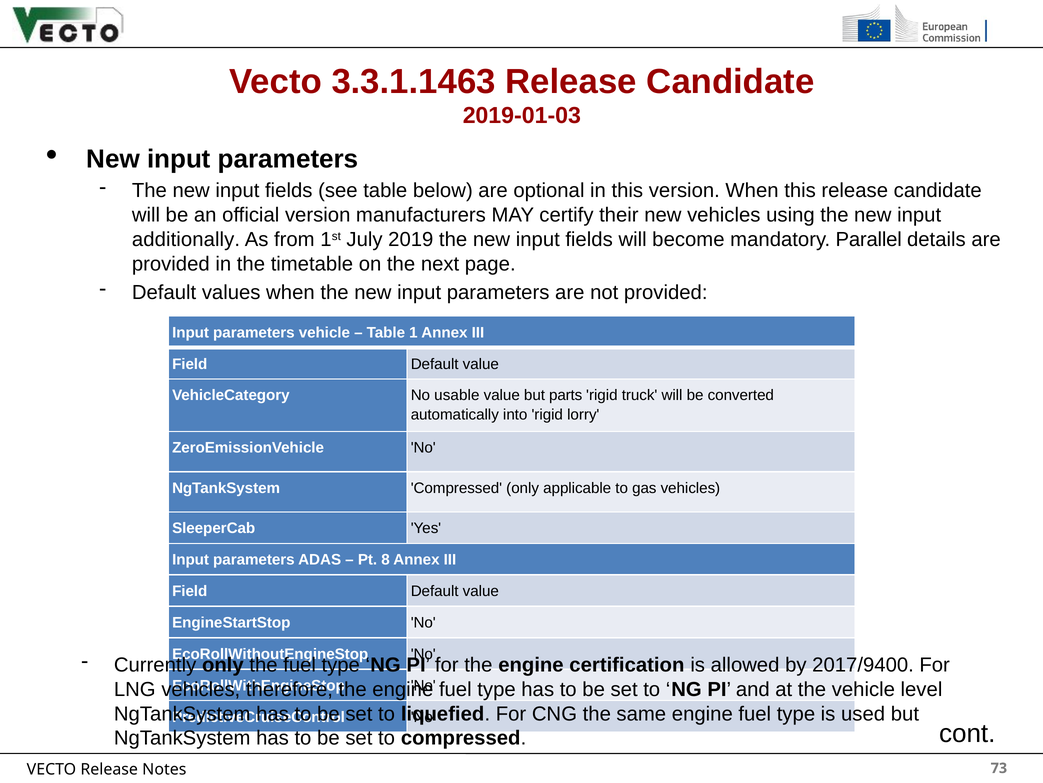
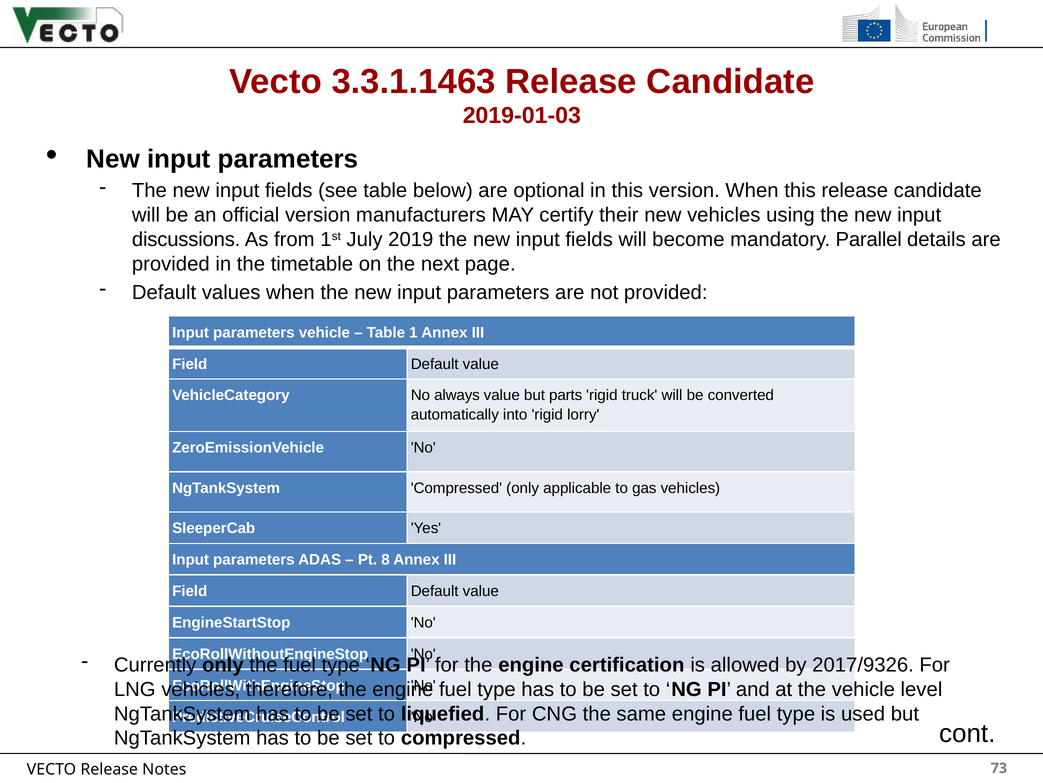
additionally: additionally -> discussions
usable: usable -> always
2017/9400: 2017/9400 -> 2017/9326
